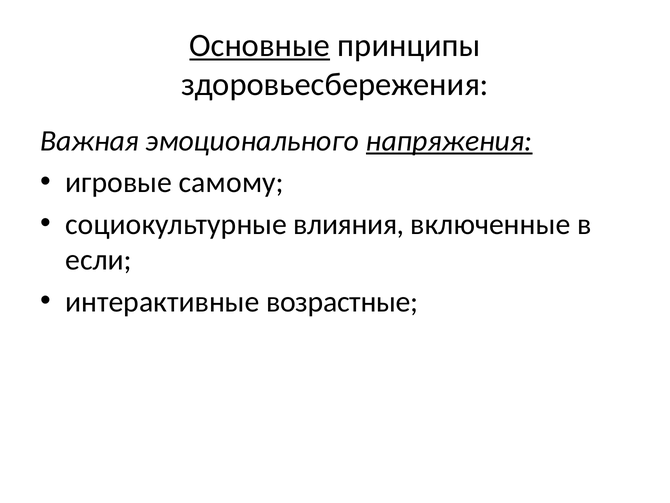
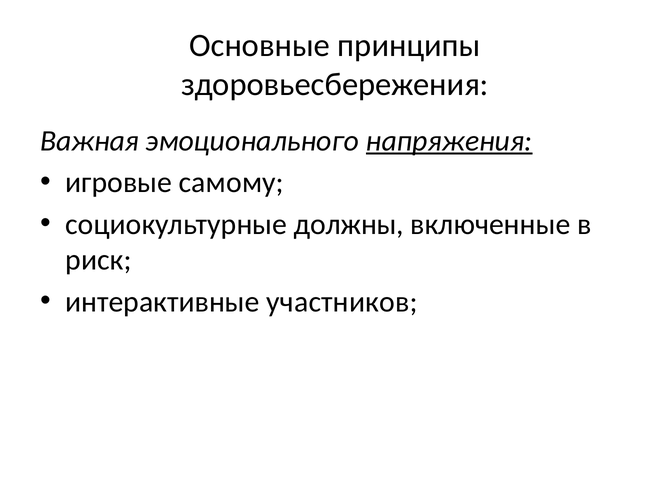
Основные underline: present -> none
влияния: влияния -> должны
если: если -> риск
возрастные: возрастные -> участников
